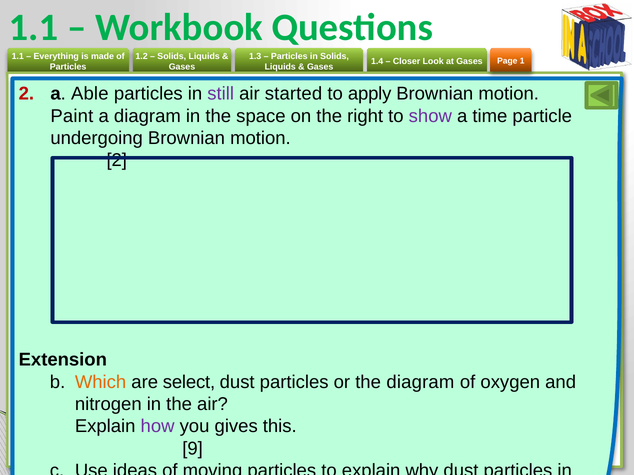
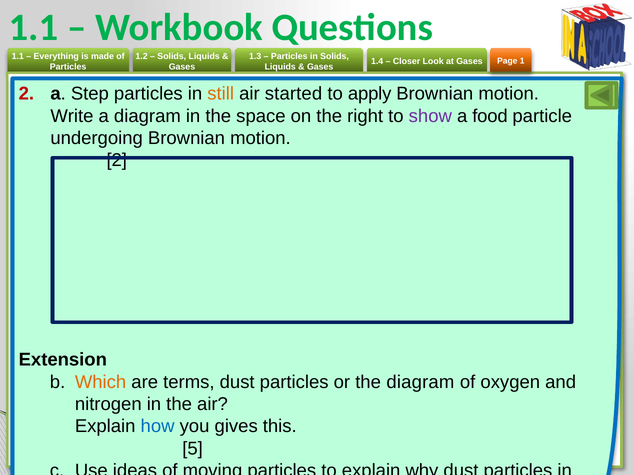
Able: Able -> Step
still at (221, 94) colour: purple -> orange
Paint: Paint -> Write
time: time -> food
select: select -> terms
how colour: purple -> blue
9: 9 -> 5
